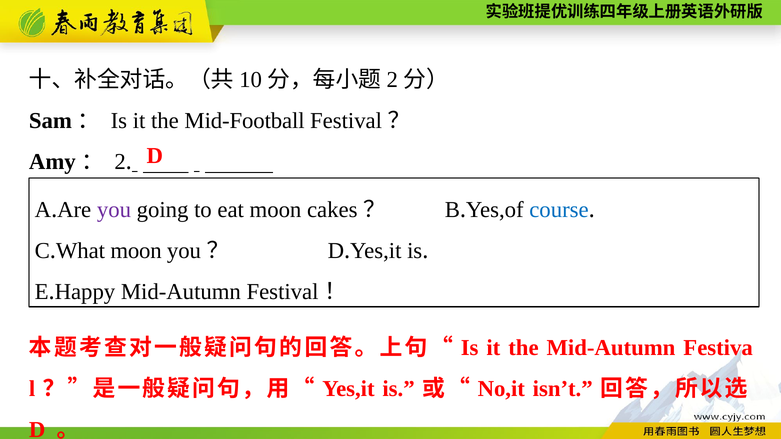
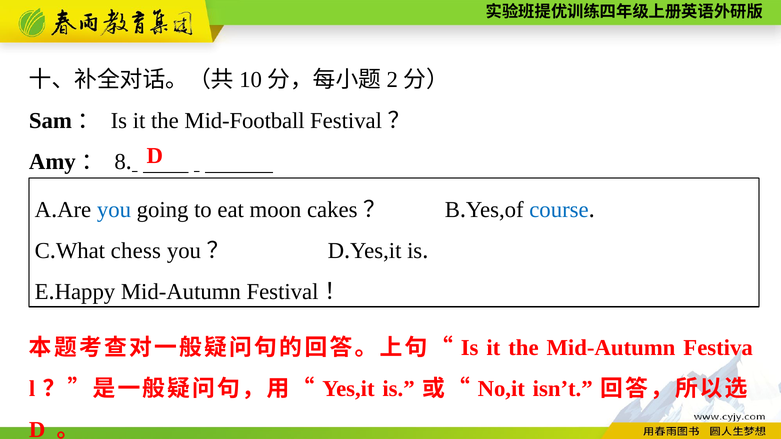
2 at (120, 162): 2 -> 8
you at (114, 210) colour: purple -> blue
moon at (136, 251): moon -> chess
